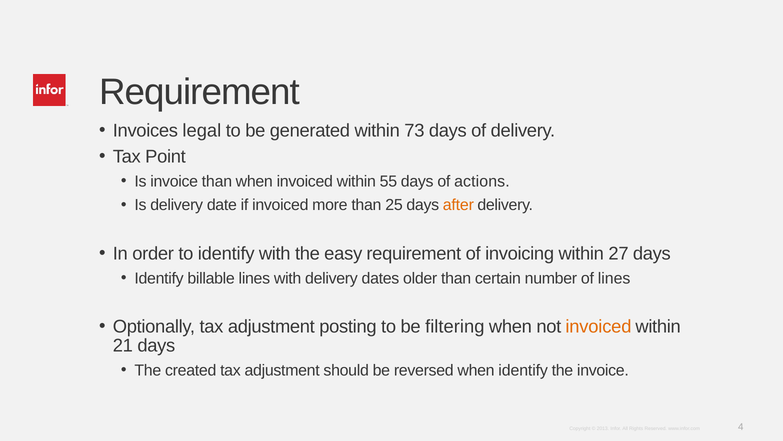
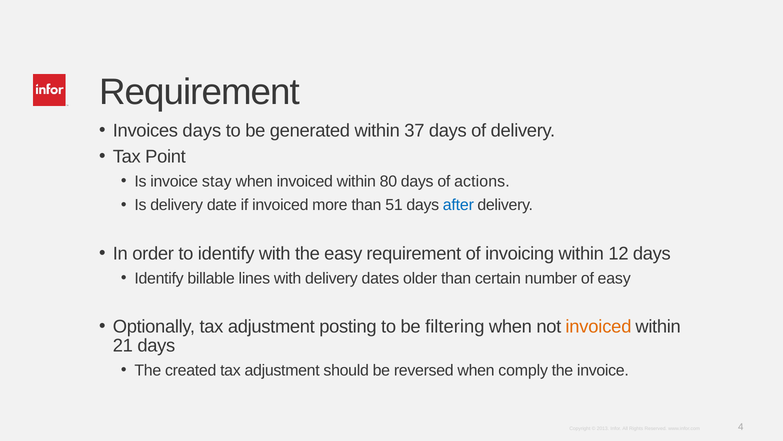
Invoices legal: legal -> days
73: 73 -> 37
invoice than: than -> stay
55: 55 -> 80
25: 25 -> 51
after colour: orange -> blue
27: 27 -> 12
of lines: lines -> easy
when identify: identify -> comply
